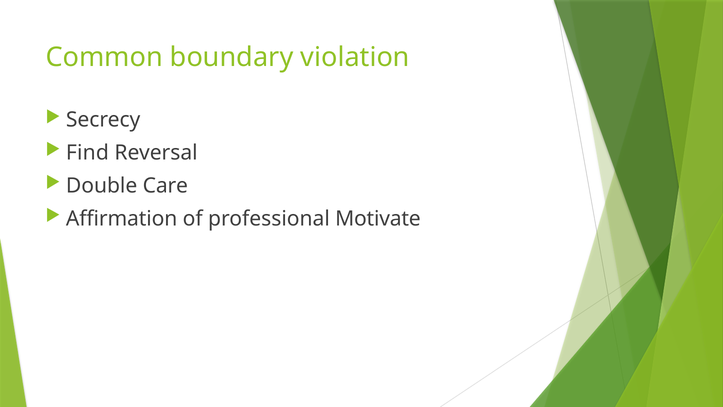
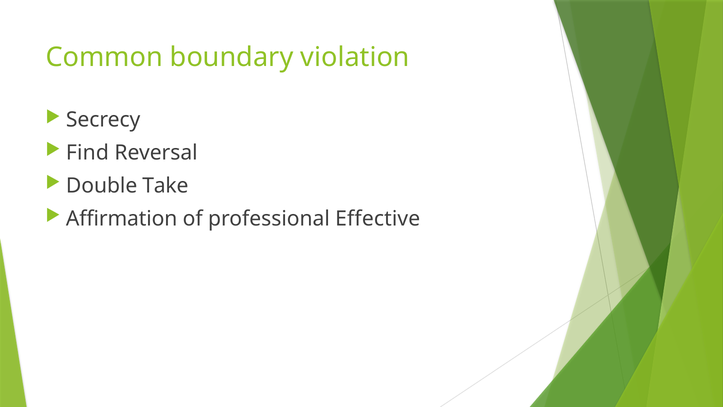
Care: Care -> Take
Motivate: Motivate -> Effective
